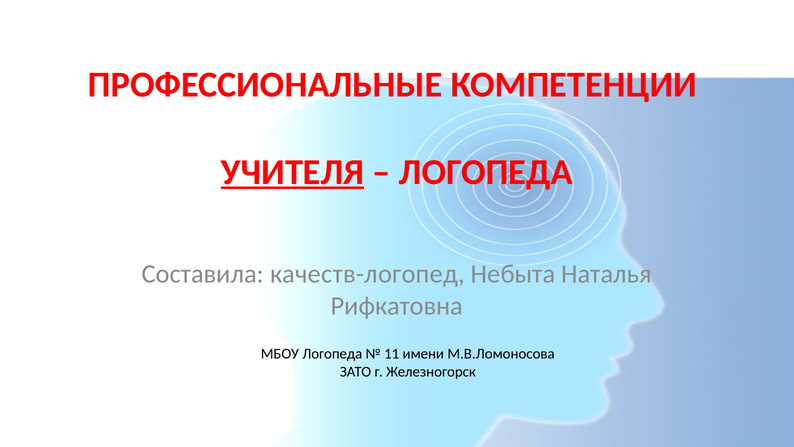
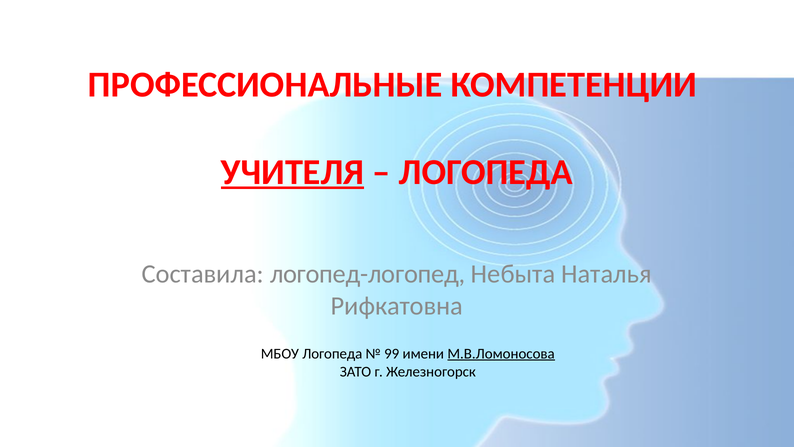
качеств-логопед: качеств-логопед -> логопед-логопед
11: 11 -> 99
М.В.Ломоносова underline: none -> present
